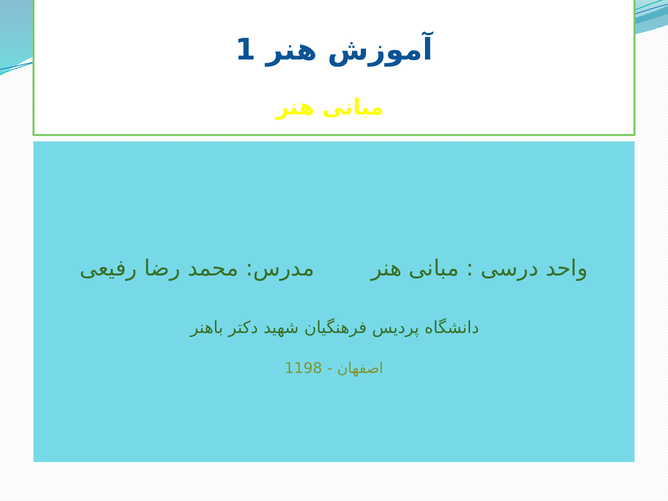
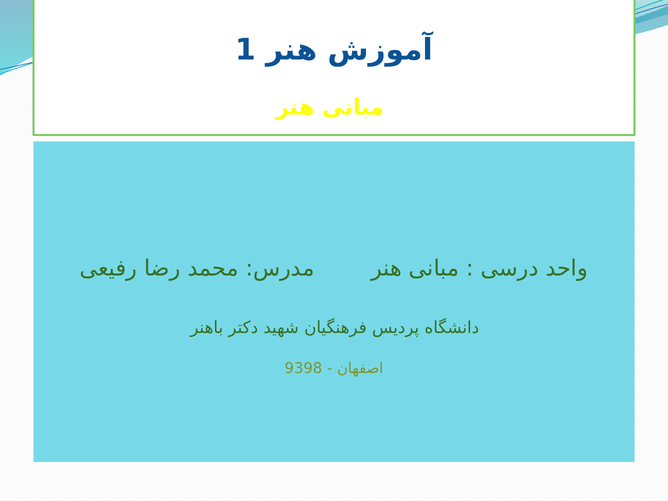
1198: 1198 -> 9398
